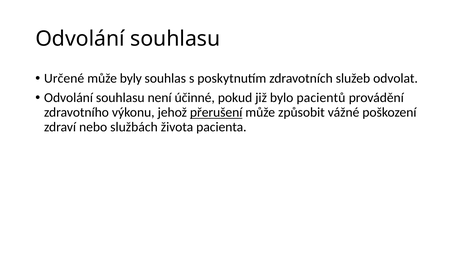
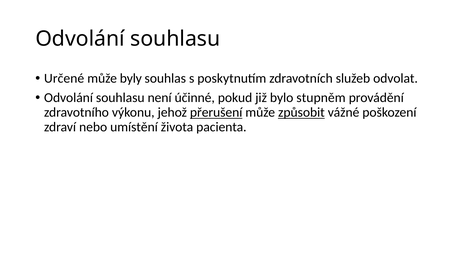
pacientů: pacientů -> stupněm
způsobit underline: none -> present
službách: službách -> umístění
